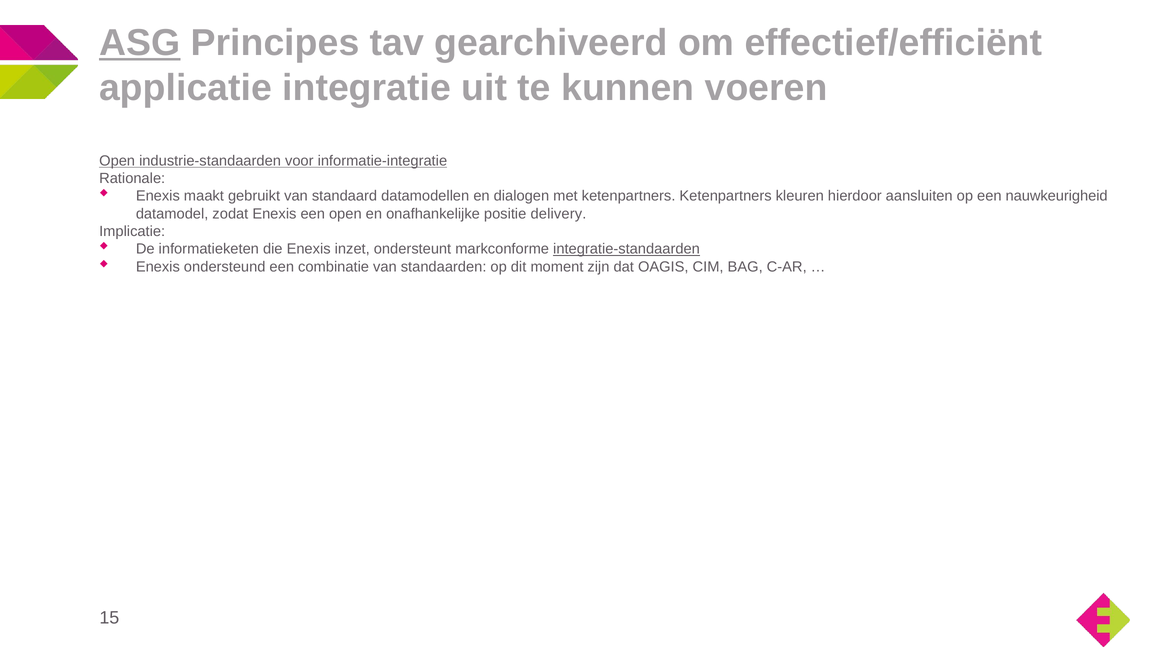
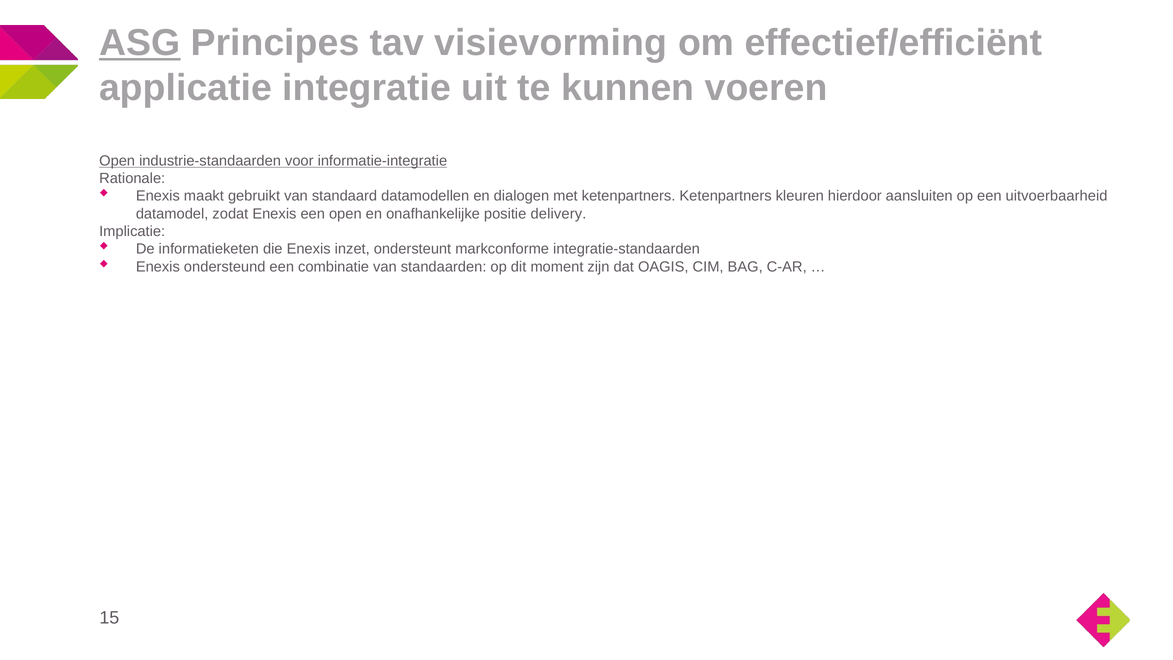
gearchiveerd: gearchiveerd -> visievorming
nauwkeurigheid: nauwkeurigheid -> uitvoerbaarheid
integratie-standaarden underline: present -> none
